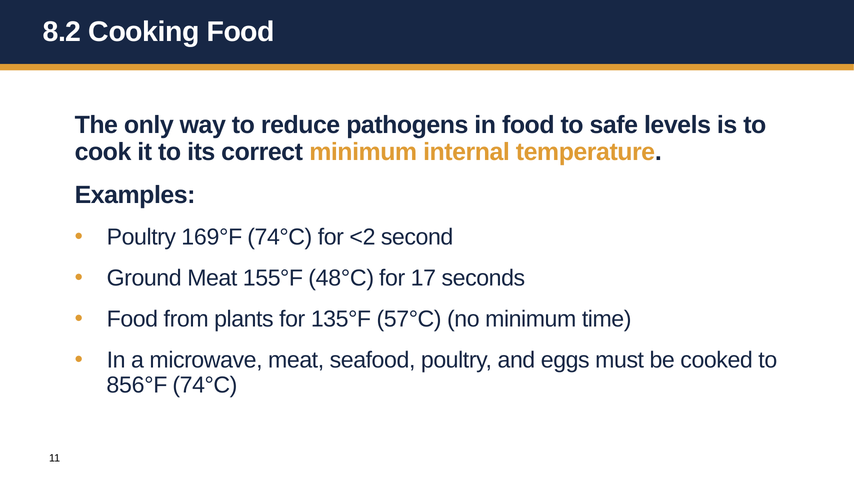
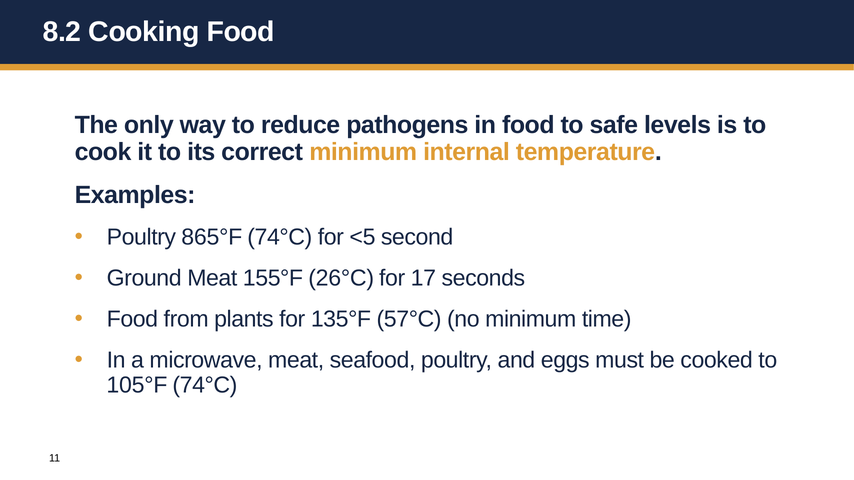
169°F: 169°F -> 865°F
<2: <2 -> <5
48°C: 48°C -> 26°C
856°F: 856°F -> 105°F
